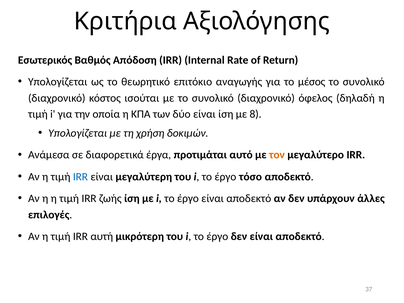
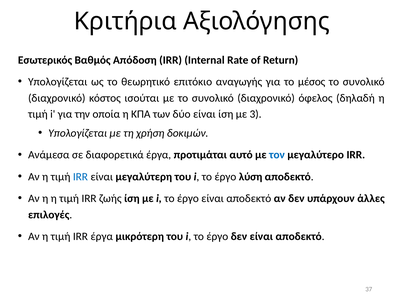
8: 8 -> 3
τον colour: orange -> blue
τόσο: τόσο -> λύση
IRR αυτή: αυτή -> έργα
